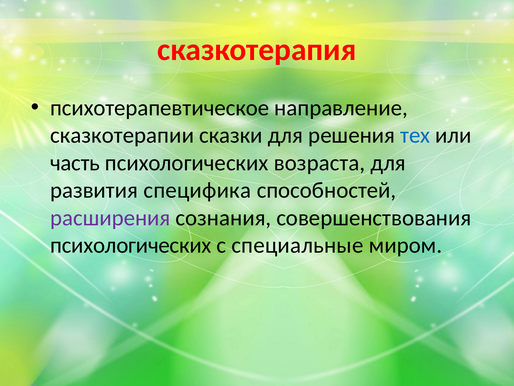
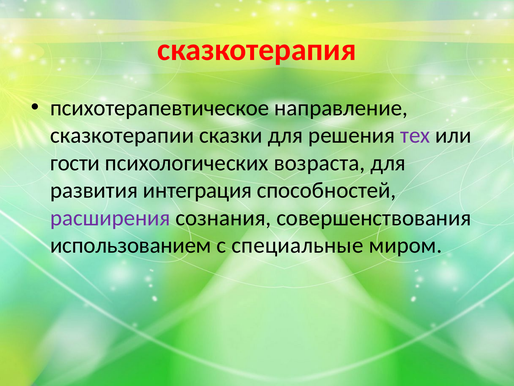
тех colour: blue -> purple
часть: часть -> гости
специфика: специфика -> интеграция
психологических at (131, 245): психологических -> использованием
